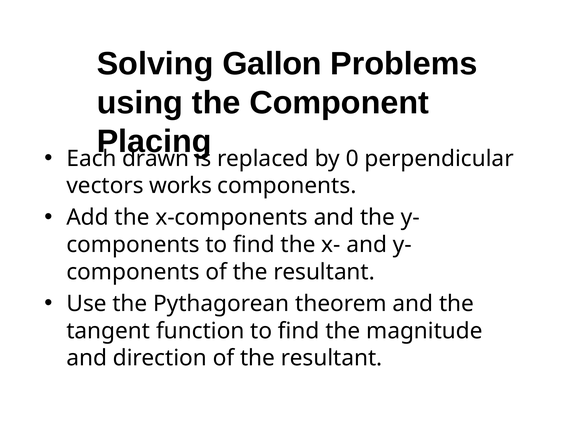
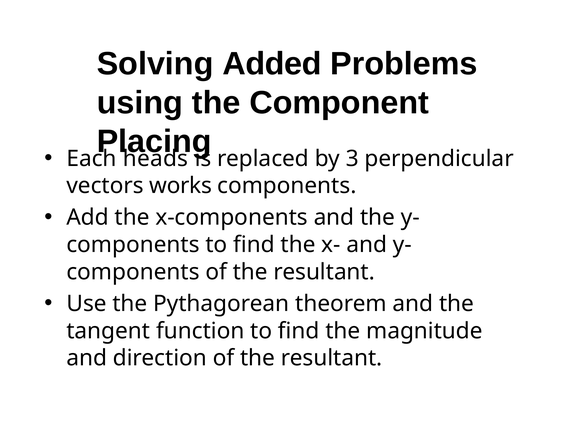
Gallon: Gallon -> Added
drawn: drawn -> heads
0: 0 -> 3
